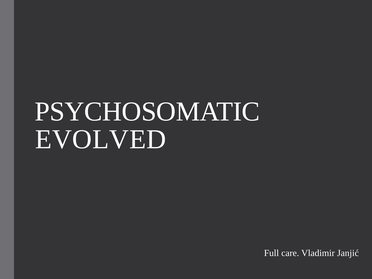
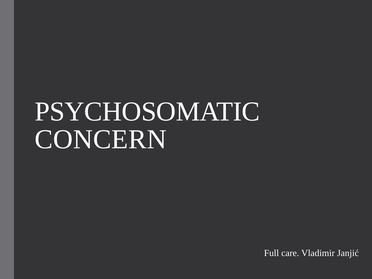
EVOLVED: EVOLVED -> CONCERN
